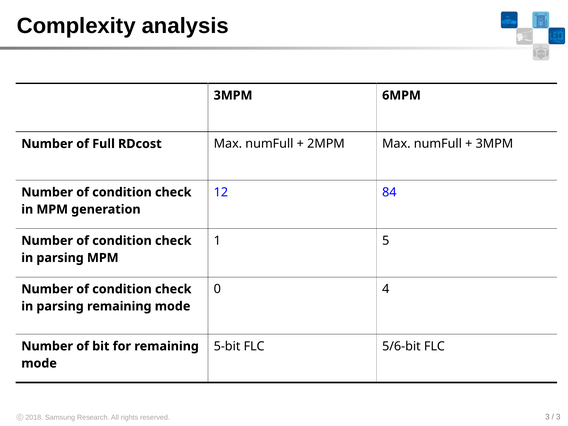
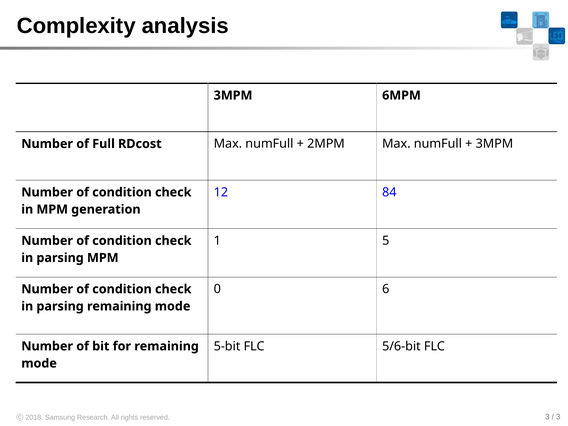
4: 4 -> 6
